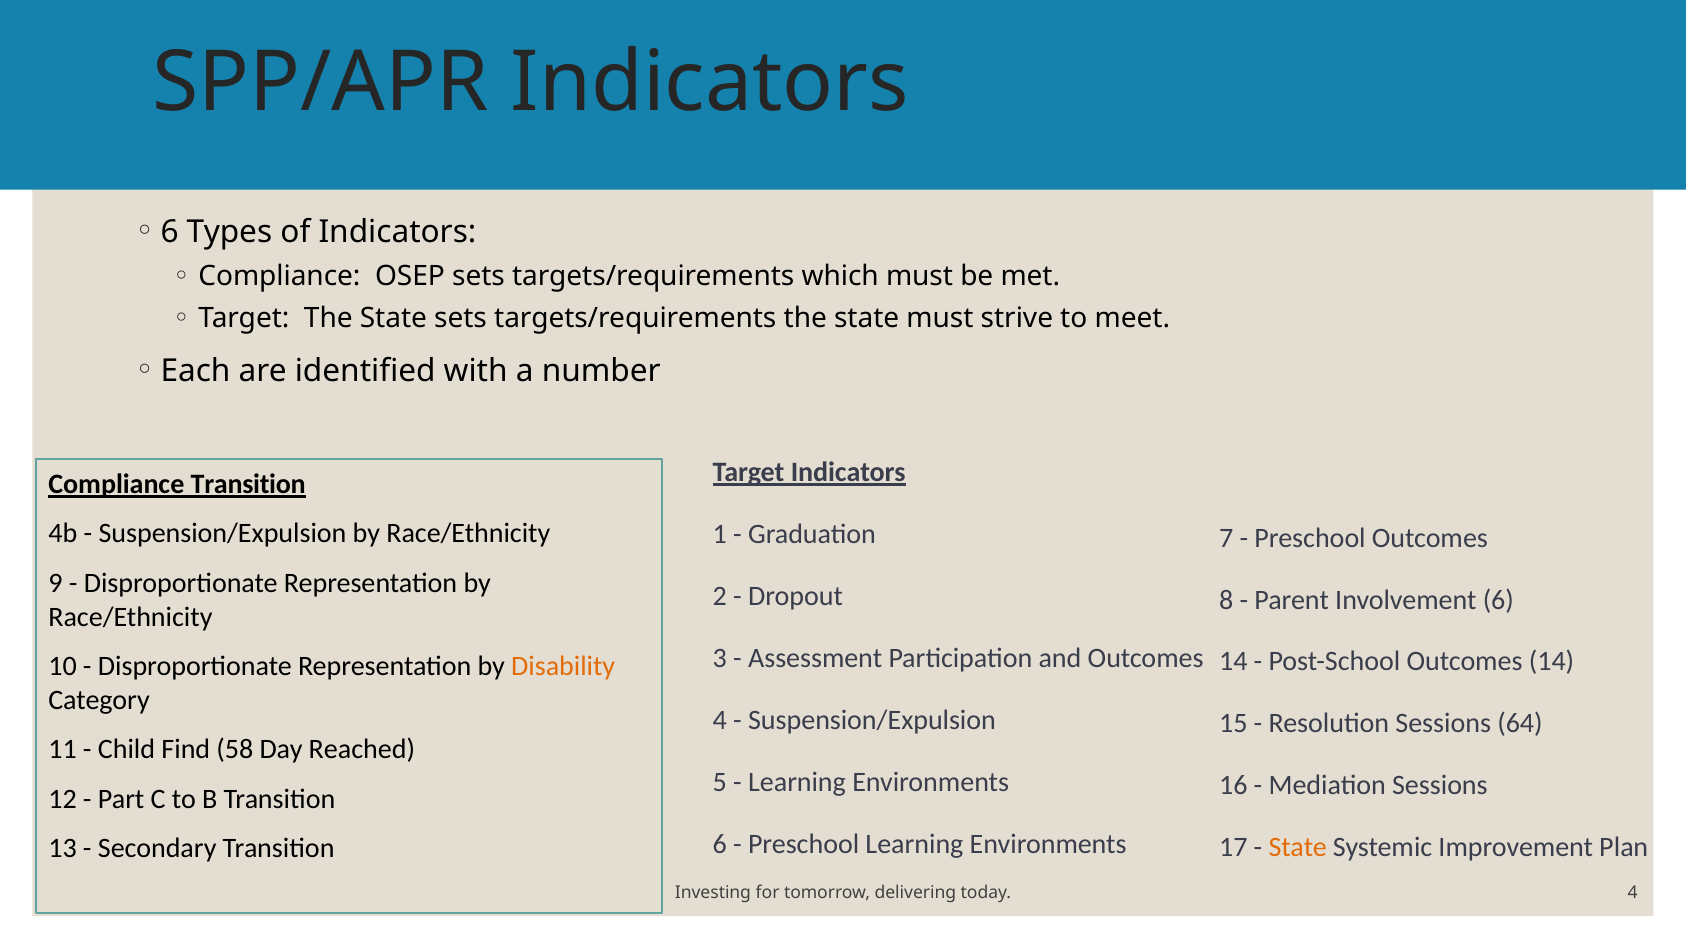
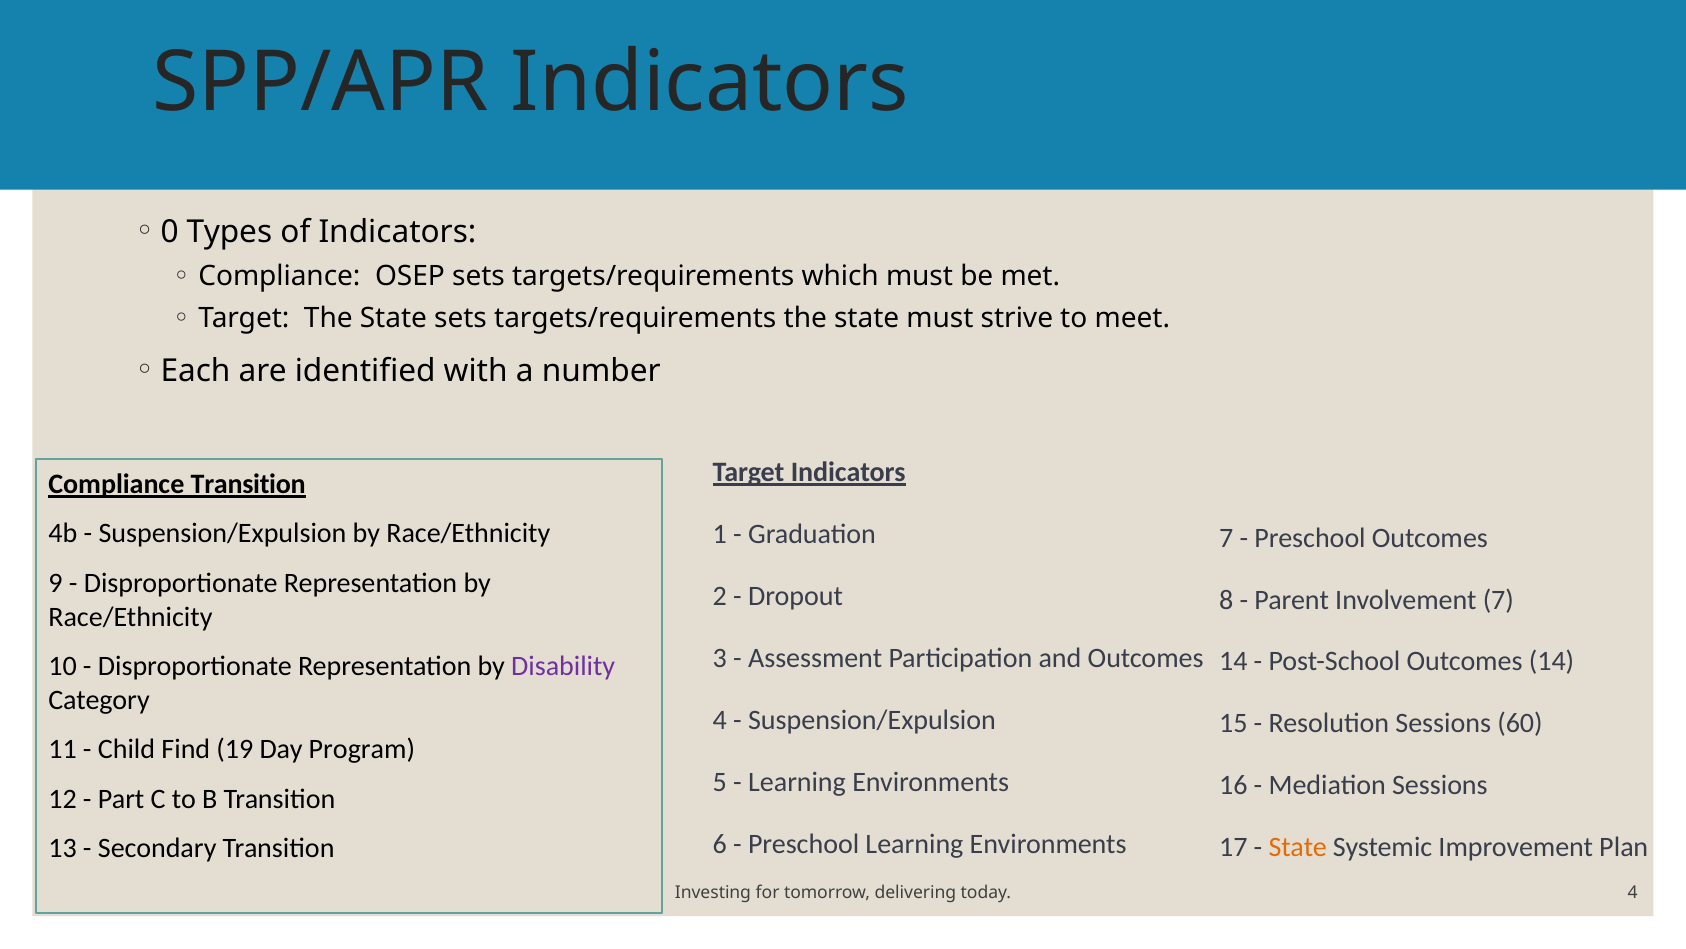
6 at (170, 232): 6 -> 0
Involvement 6: 6 -> 7
Disability colour: orange -> purple
64: 64 -> 60
58: 58 -> 19
Reached: Reached -> Program
